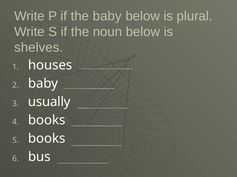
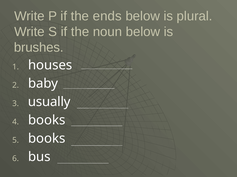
the baby: baby -> ends
shelves: shelves -> brushes
